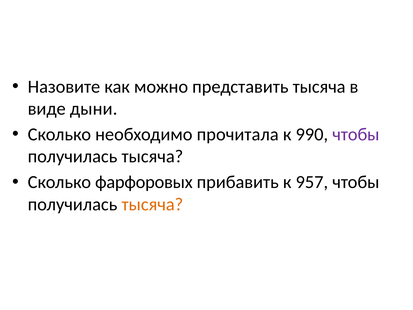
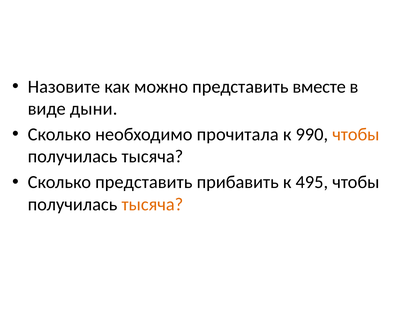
представить тысяча: тысяча -> вместе
чтобы at (356, 134) colour: purple -> orange
Сколько фарфоровых: фарфоровых -> представить
957: 957 -> 495
